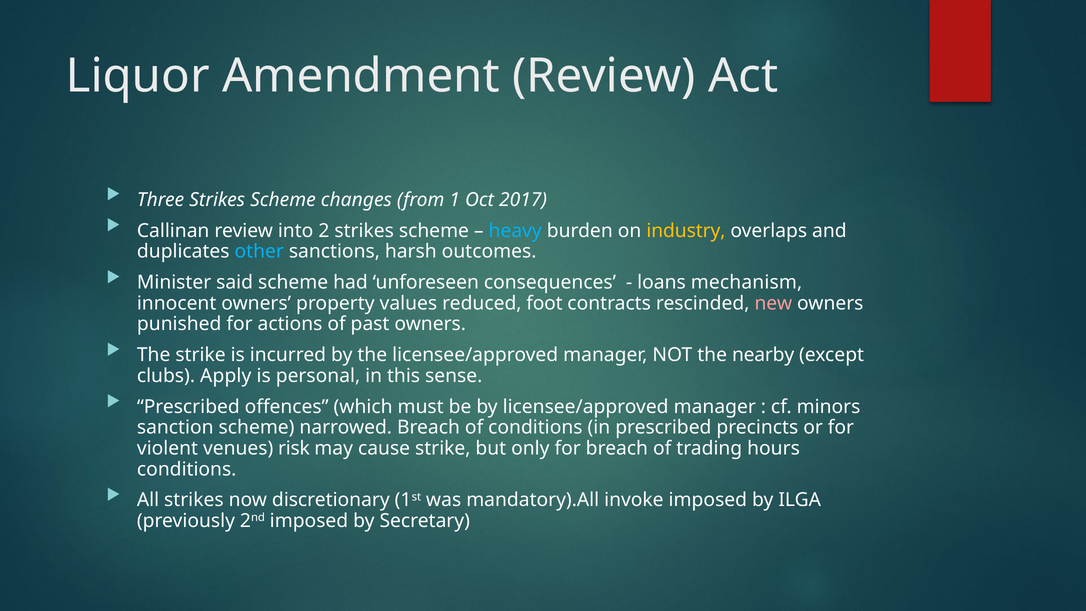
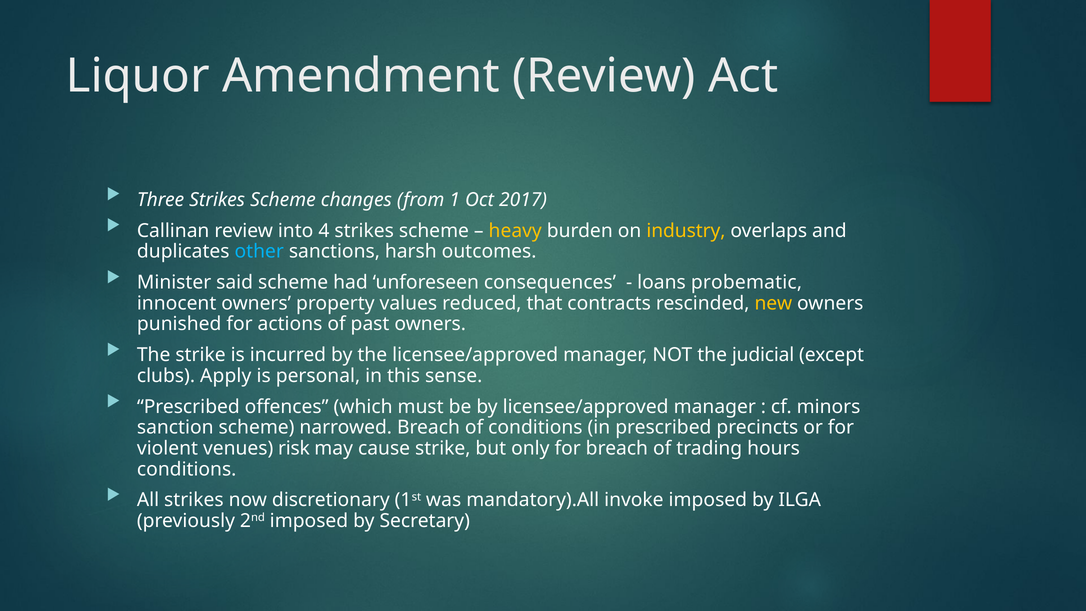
2: 2 -> 4
heavy colour: light blue -> yellow
mechanism: mechanism -> probematic
foot: foot -> that
new colour: pink -> yellow
nearby: nearby -> judicial
